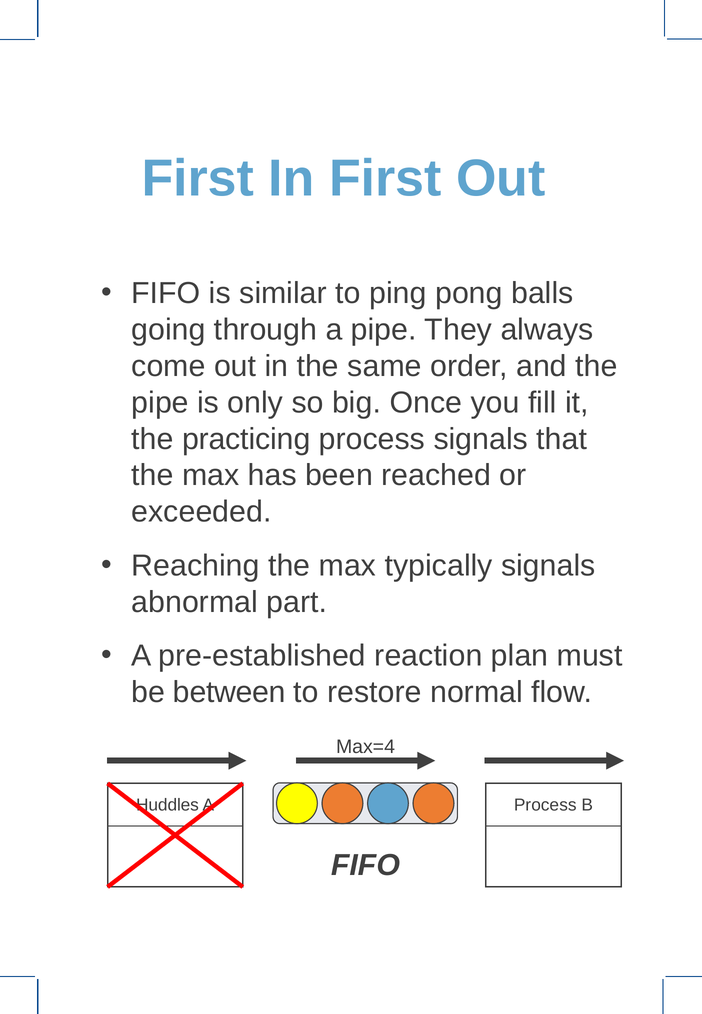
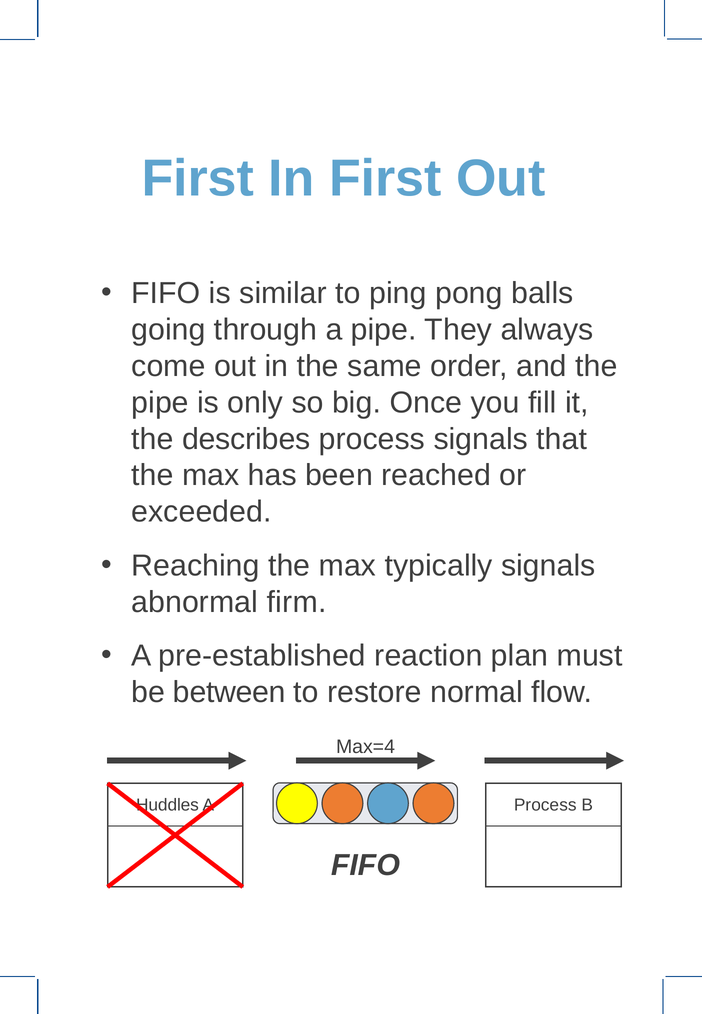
practicing: practicing -> describes
part: part -> firm
